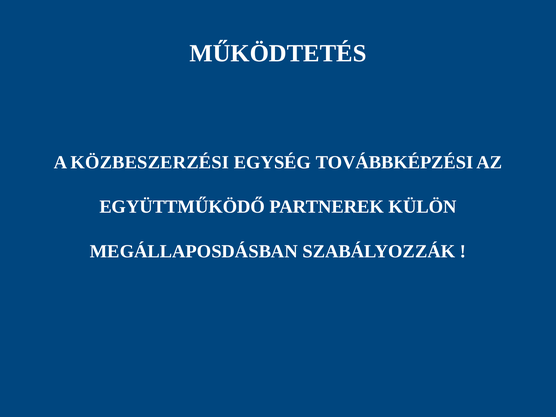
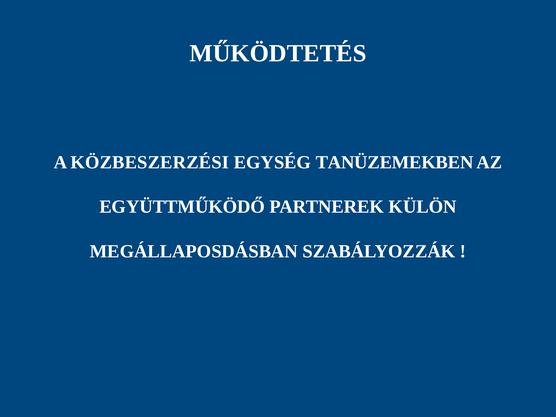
TOVÁBBKÉPZÉSI: TOVÁBBKÉPZÉSI -> TANÜZEMEKBEN
